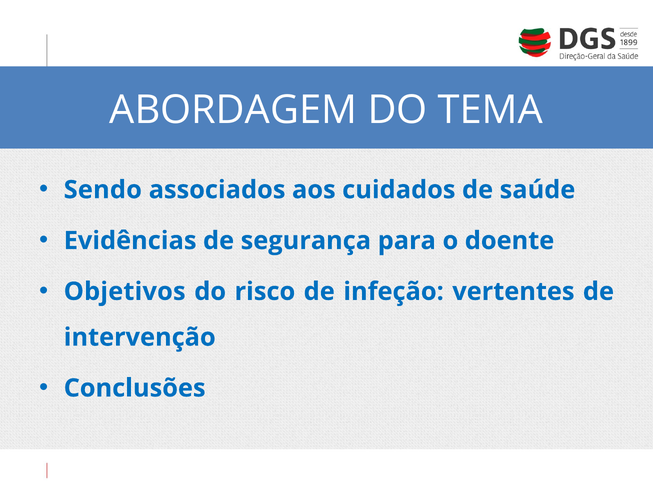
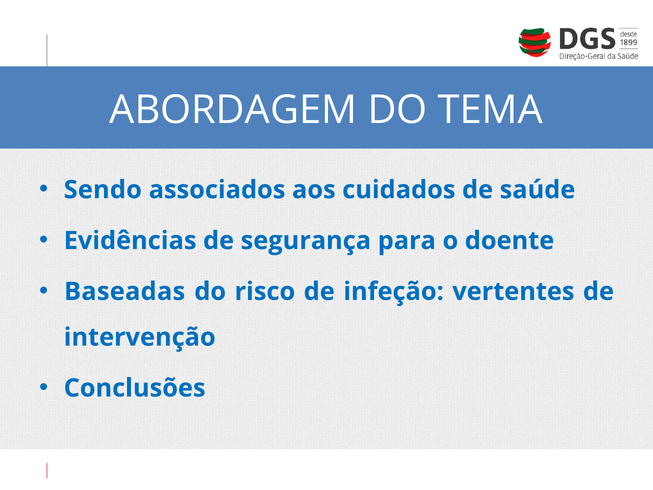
Objetivos: Objetivos -> Baseadas
